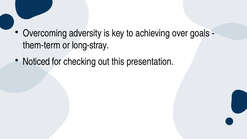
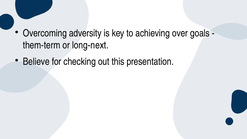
long-stray: long-stray -> long-next
Noticed: Noticed -> Believe
